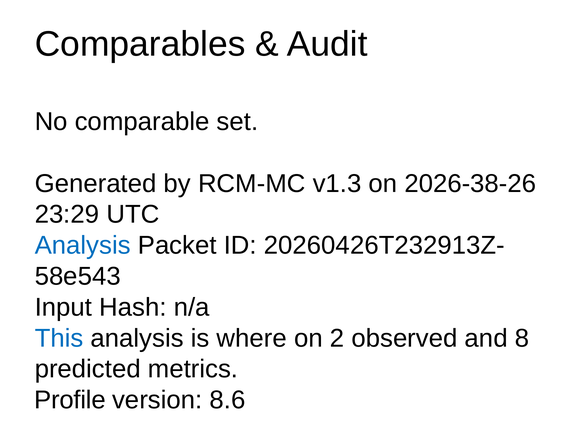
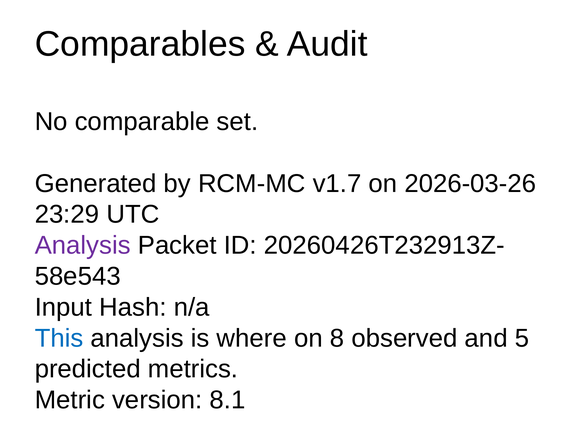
v1.3: v1.3 -> v1.7
2026-38-26: 2026-38-26 -> 2026-03-26
Analysis at (83, 245) colour: blue -> purple
2: 2 -> 8
8: 8 -> 5
Profile: Profile -> Metric
8.6: 8.6 -> 8.1
